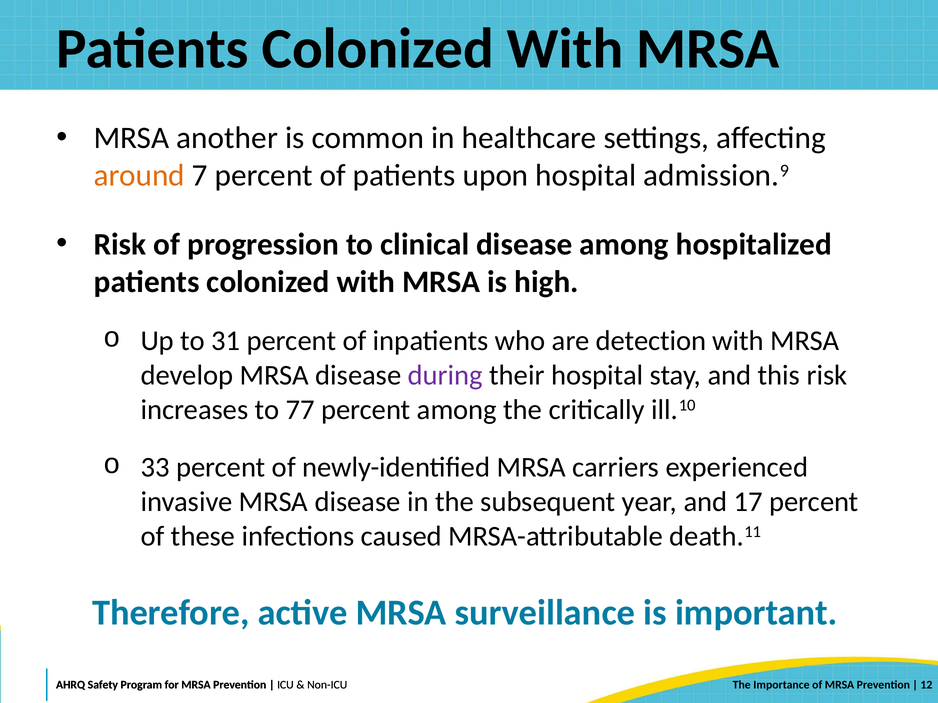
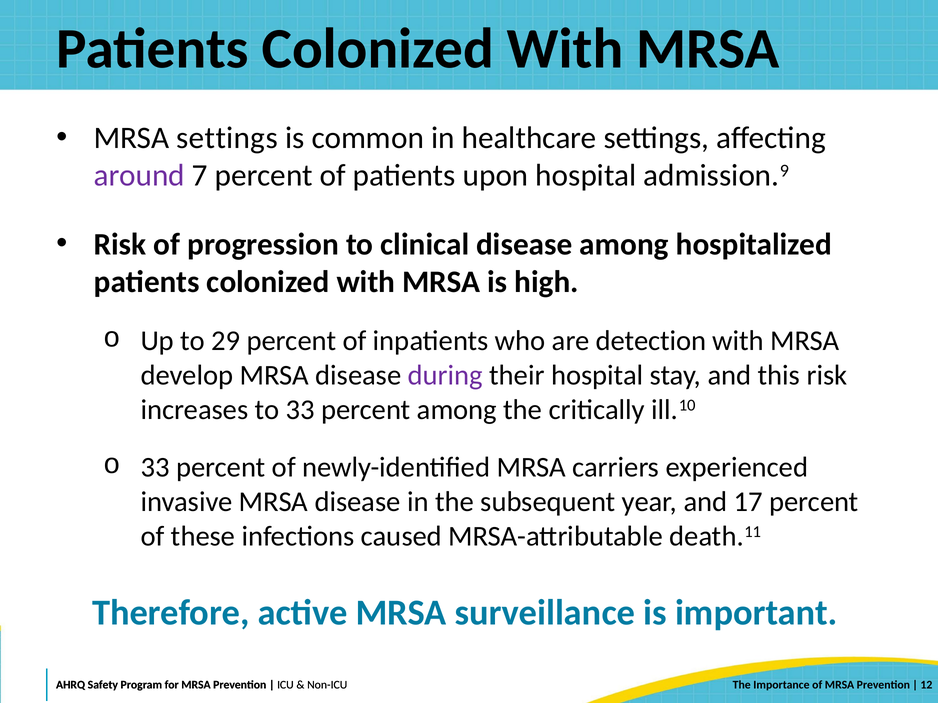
MRSA another: another -> settings
around colour: orange -> purple
31: 31 -> 29
to 77: 77 -> 33
